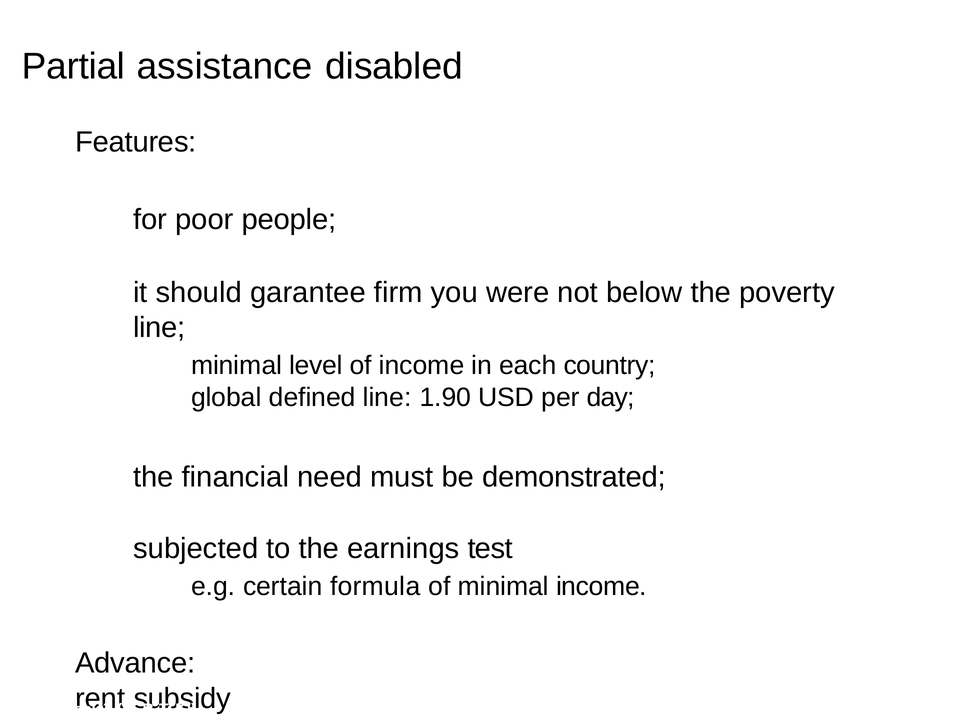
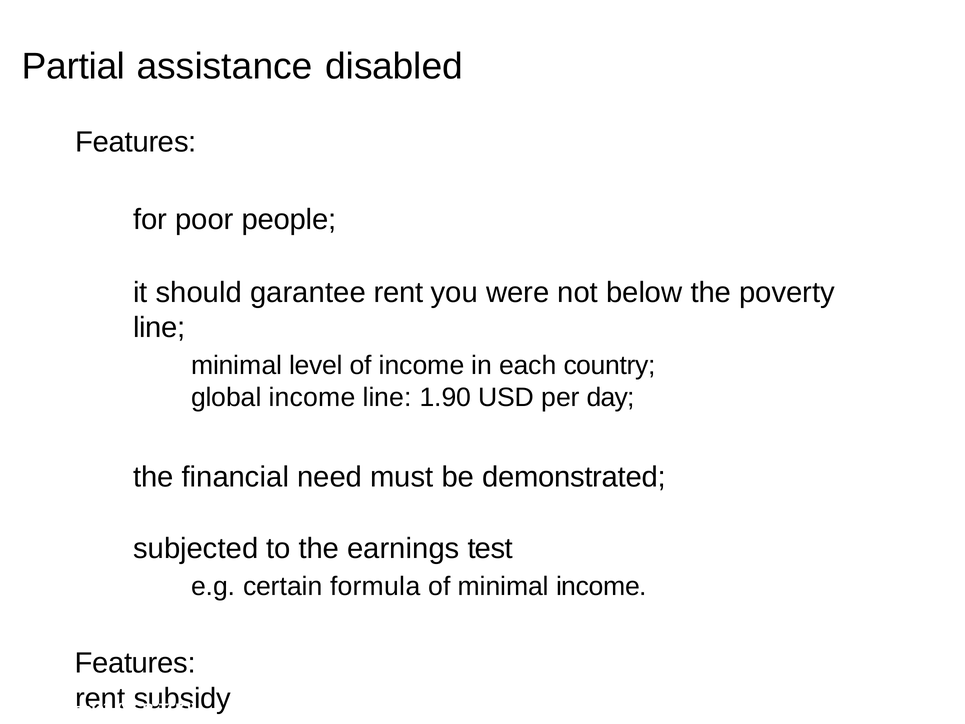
garantee firm: firm -> rent
global defined: defined -> income
Advance at (135, 663): Advance -> Features
